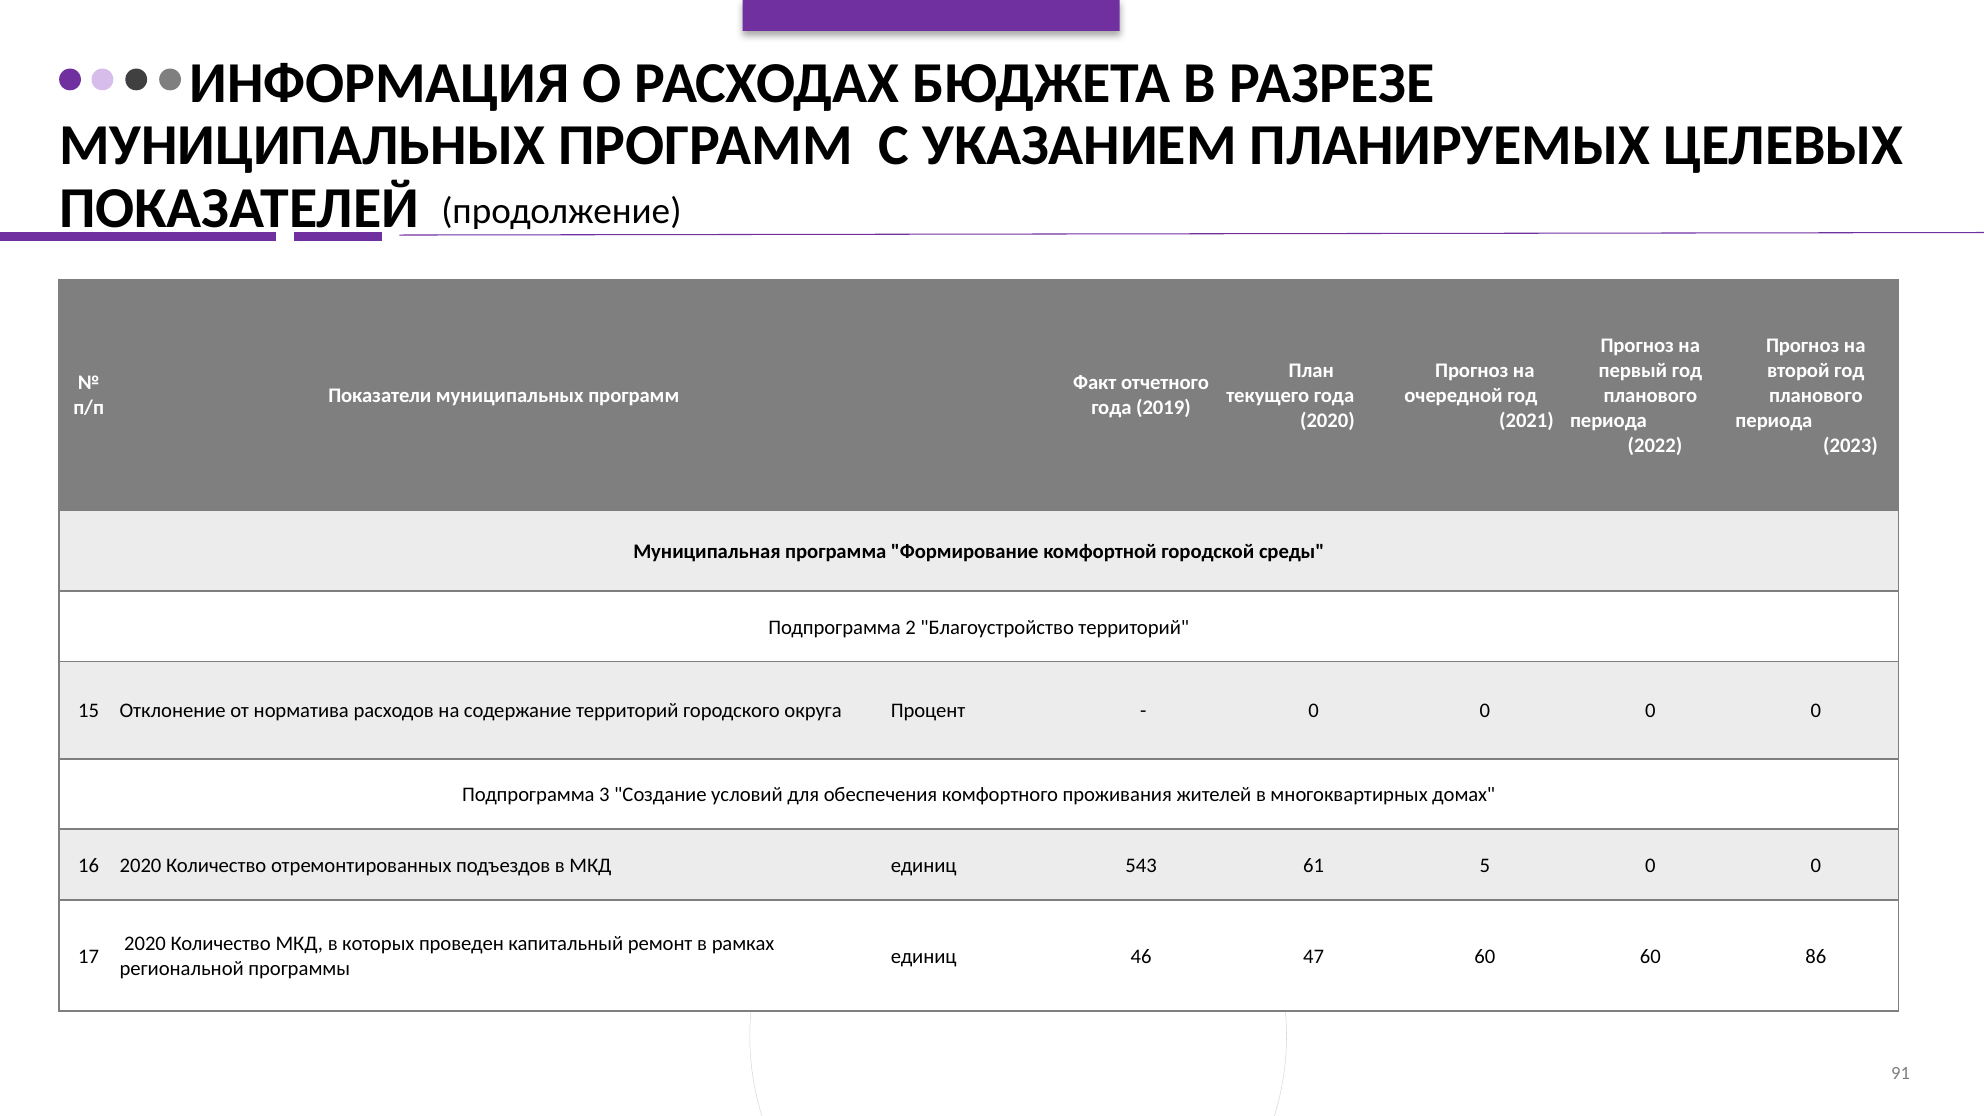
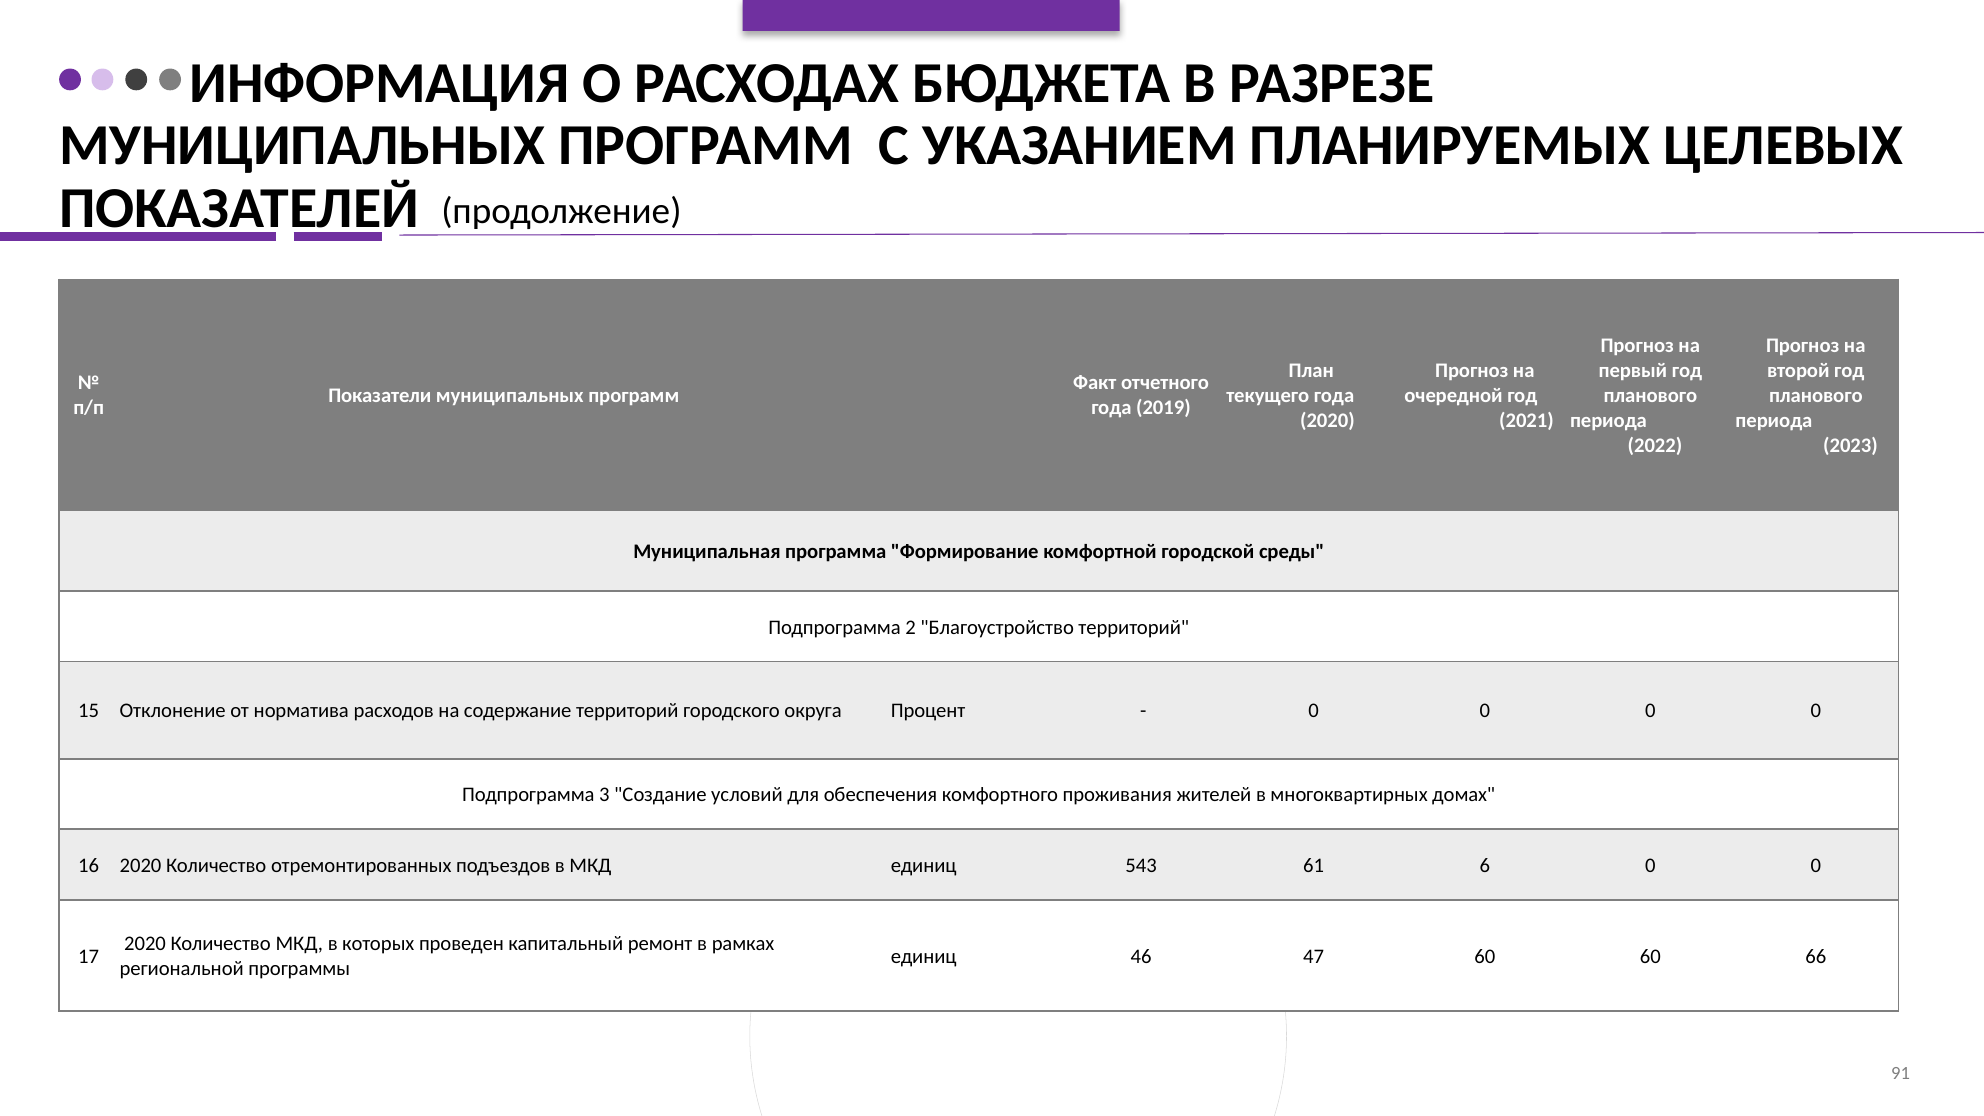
5: 5 -> 6
86: 86 -> 66
